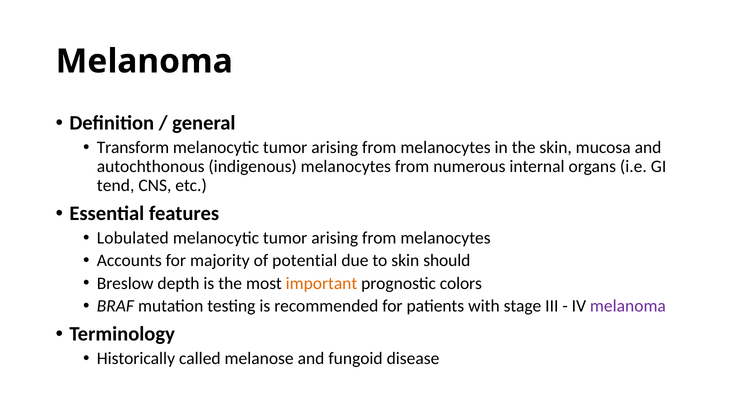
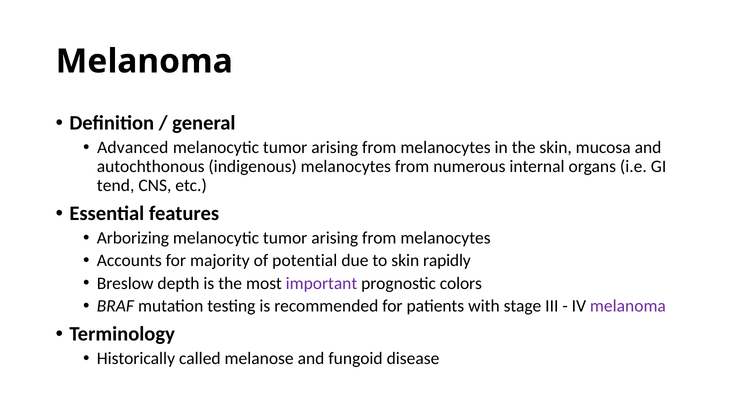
Transform: Transform -> Advanced
Lobulated: Lobulated -> Arborizing
should: should -> rapidly
important colour: orange -> purple
